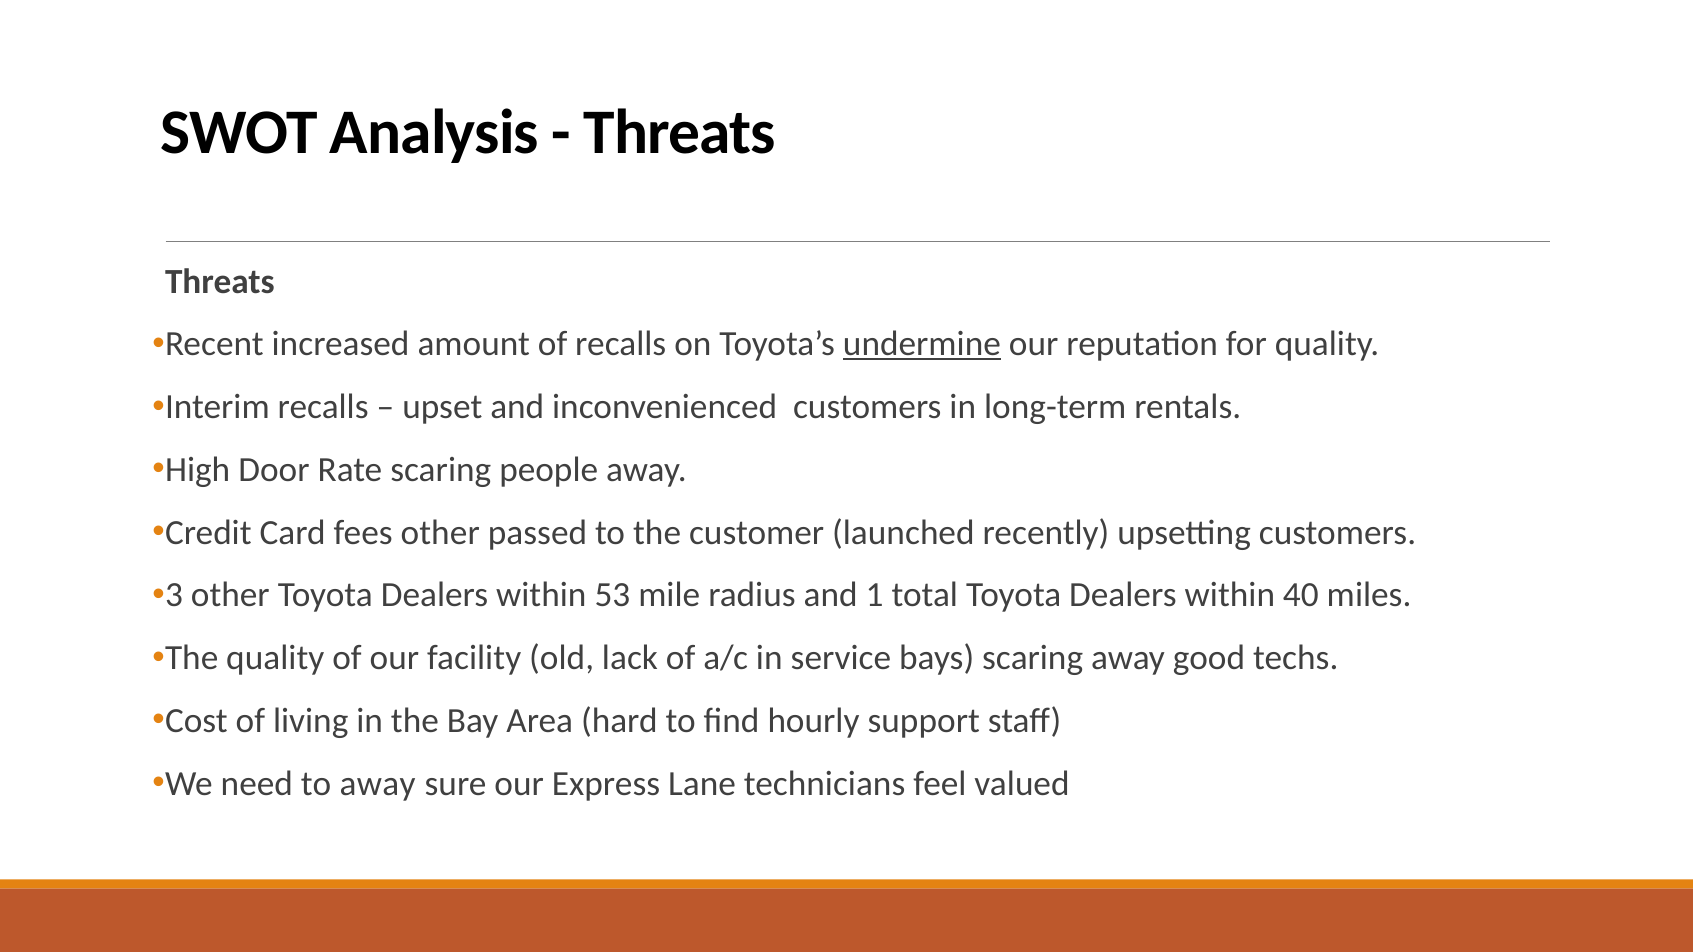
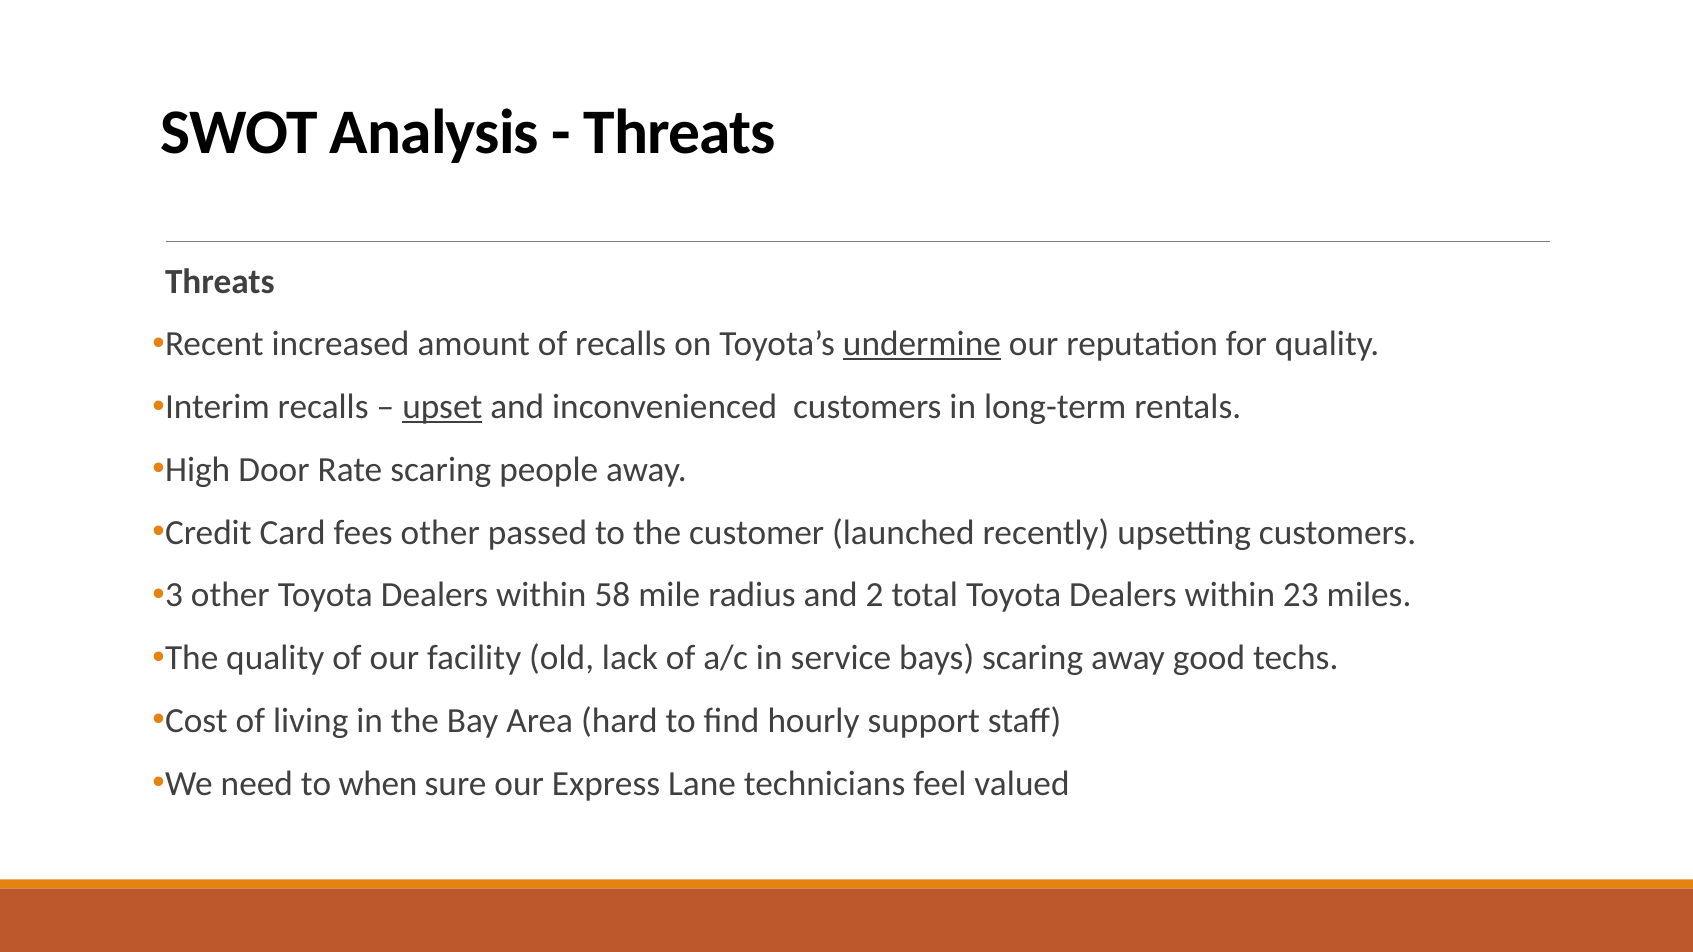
upset underline: none -> present
53: 53 -> 58
1: 1 -> 2
40: 40 -> 23
to away: away -> when
